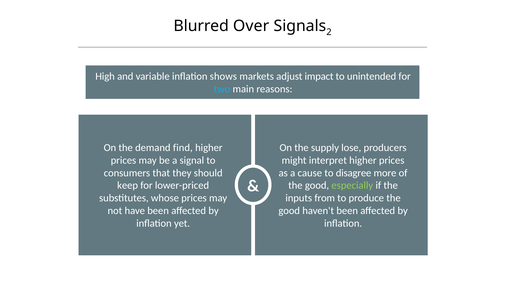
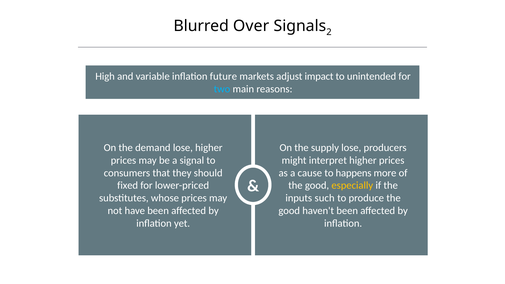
shows: shows -> future
demand find: find -> lose
disagree: disagree -> happens
keep: keep -> fixed
especially colour: light green -> yellow
from: from -> such
